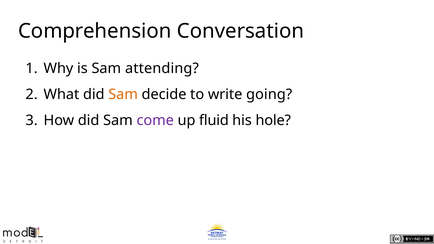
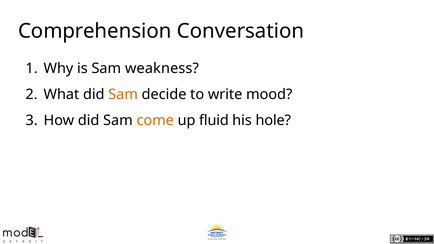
attending: attending -> weakness
going: going -> mood
come colour: purple -> orange
